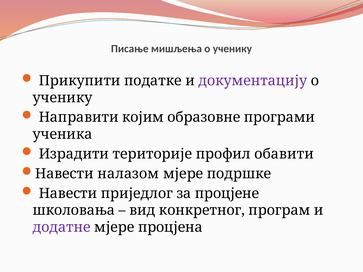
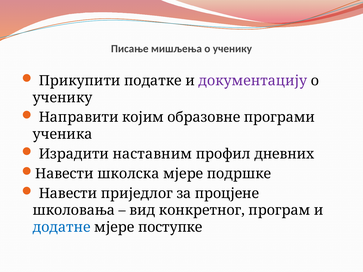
територије: територије -> наставним
обавити: обавити -> дневних
налазом: налазом -> школскa
додатне colour: purple -> blue
процјена: процјена -> поступке
